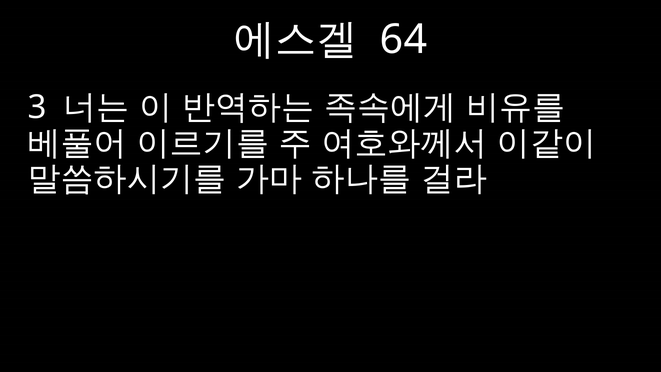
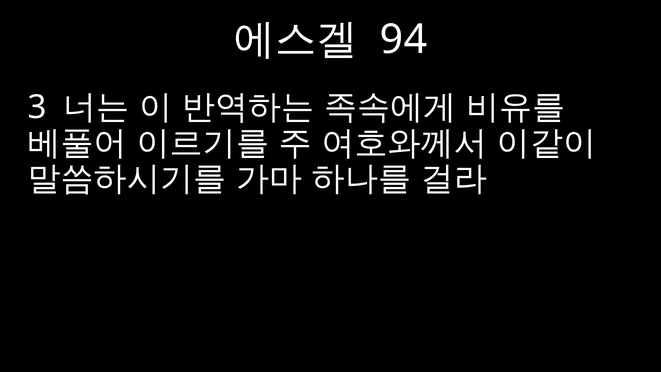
64: 64 -> 94
